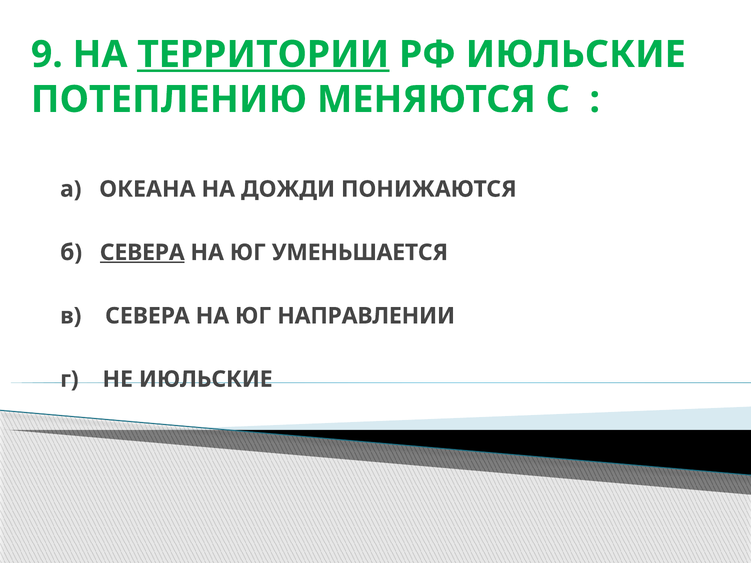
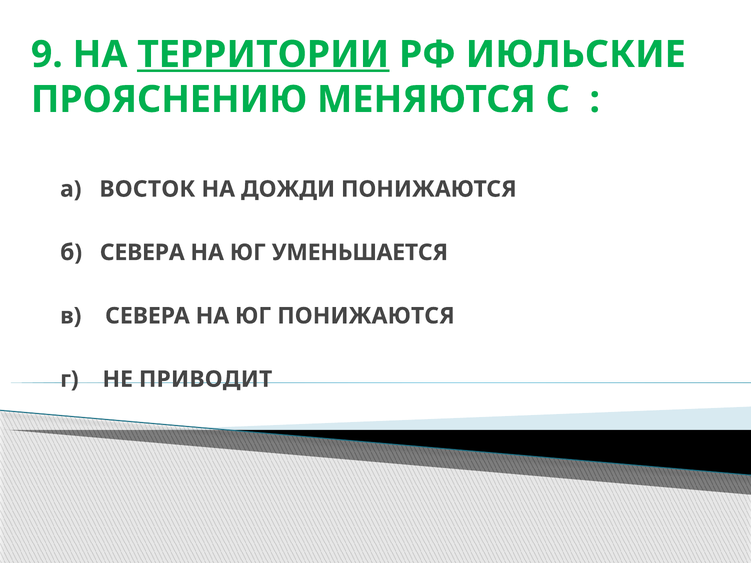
ПОТЕПЛЕНИЮ: ПОТЕПЛЕНИЮ -> ПРОЯСНЕНИЮ
ОКЕАНА: ОКЕАНА -> ВОСТОК
СЕВЕРА at (142, 253) underline: present -> none
ЮГ НАПРАВЛЕНИИ: НАПРАВЛЕНИИ -> ПОНИЖАЮТСЯ
НЕ ИЮЛЬСКИЕ: ИЮЛЬСКИЕ -> ПРИВОДИТ
